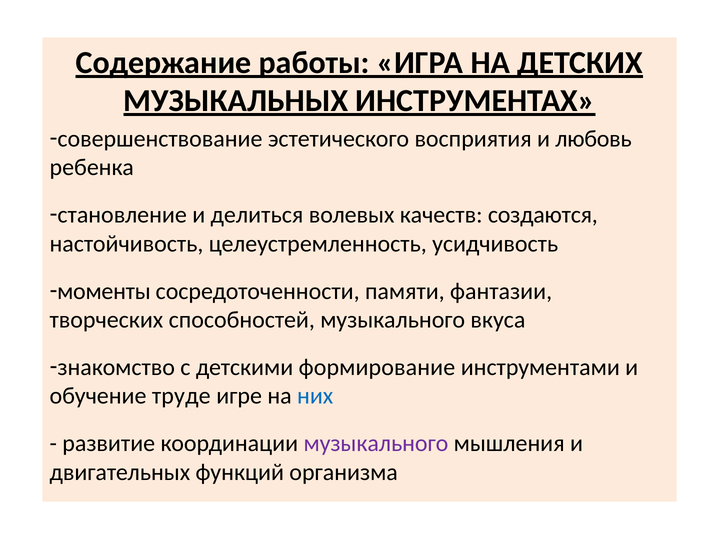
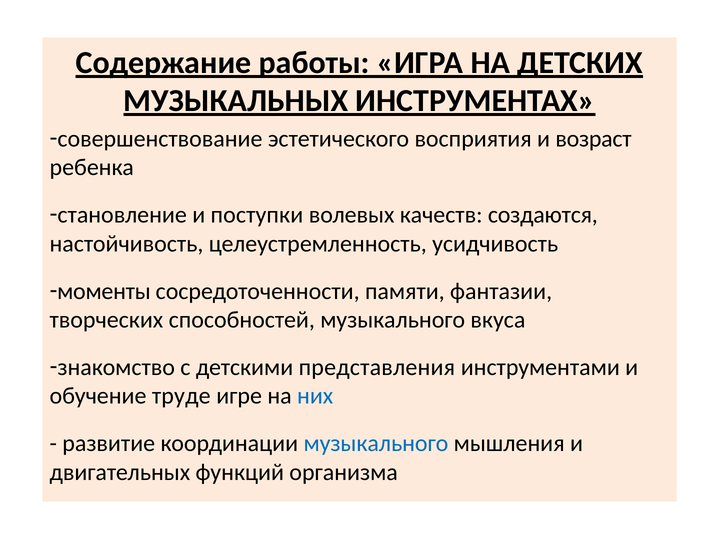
любовь: любовь -> возраст
делиться: делиться -> поступки
формирование: формирование -> представления
музыкального at (376, 444) colour: purple -> blue
